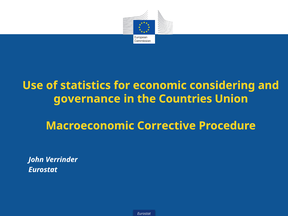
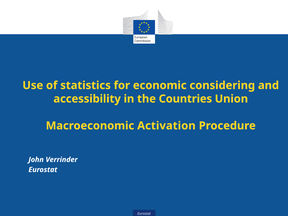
governance: governance -> accessibility
Corrective: Corrective -> Activation
